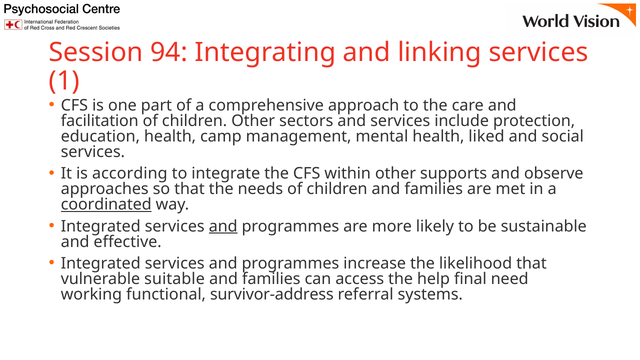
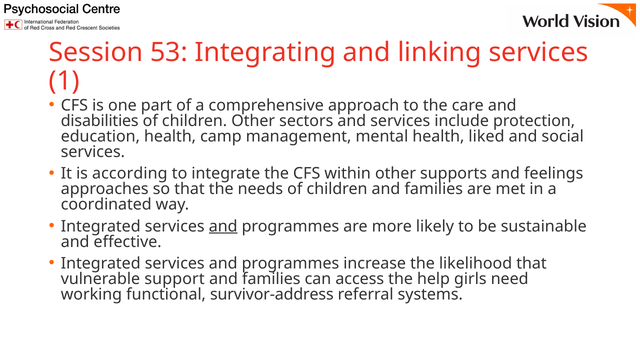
94: 94 -> 53
facilitation: facilitation -> disabilities
observe: observe -> feelings
coordinated underline: present -> none
suitable: suitable -> support
final: final -> girls
